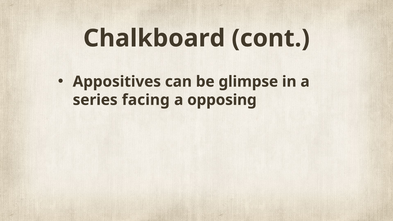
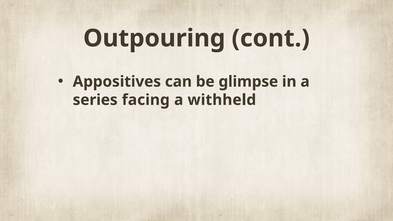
Chalkboard: Chalkboard -> Outpouring
opposing: opposing -> withheld
